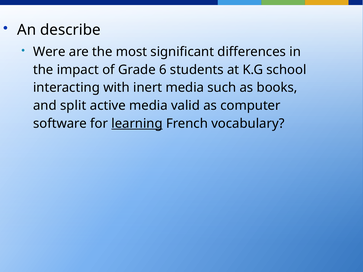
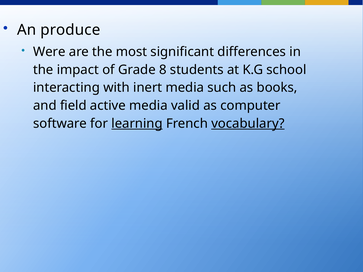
describe: describe -> produce
6: 6 -> 8
split: split -> field
vocabulary underline: none -> present
